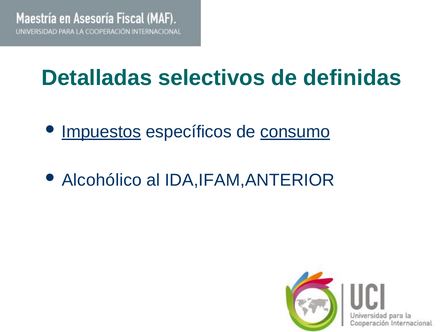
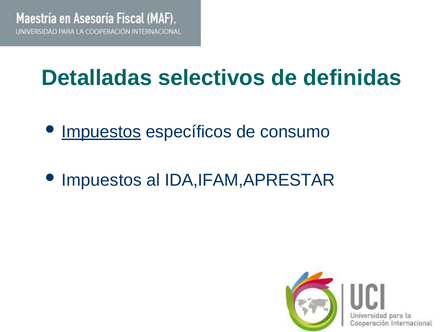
consumo underline: present -> none
Alcohólico at (102, 180): Alcohólico -> Impuestos
IDA,IFAM,ANTERIOR: IDA,IFAM,ANTERIOR -> IDA,IFAM,APRESTAR
